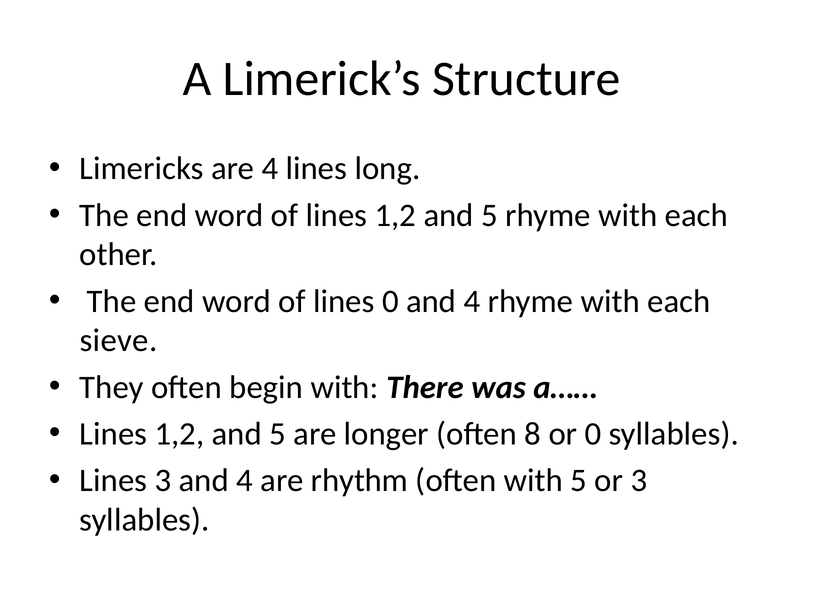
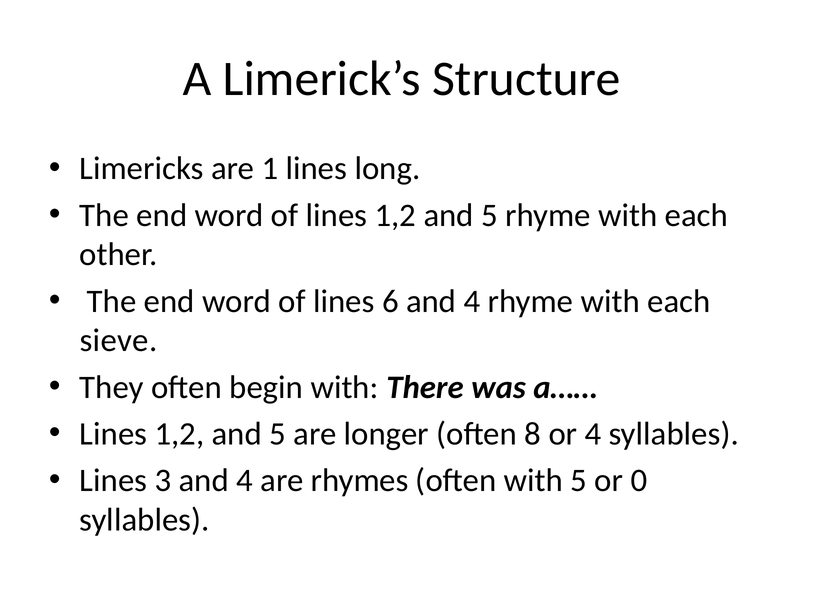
are 4: 4 -> 1
lines 0: 0 -> 6
or 0: 0 -> 4
rhythm: rhythm -> rhymes
or 3: 3 -> 0
